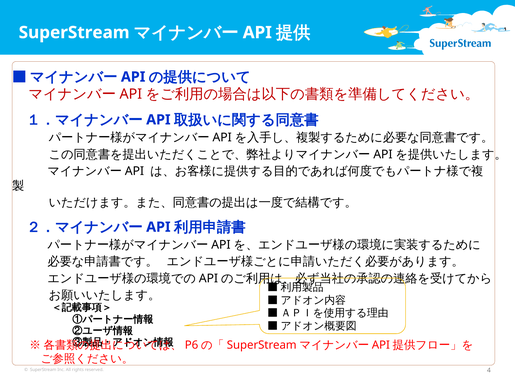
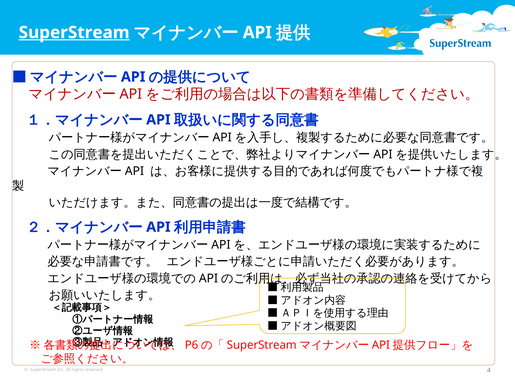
SuperStream at (74, 33) underline: none -> present
